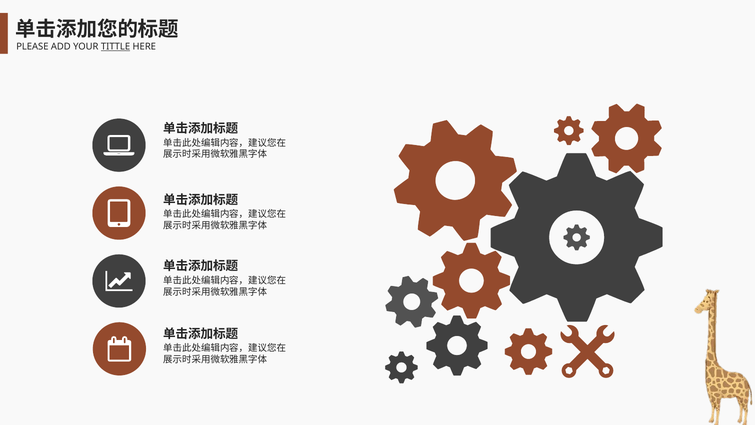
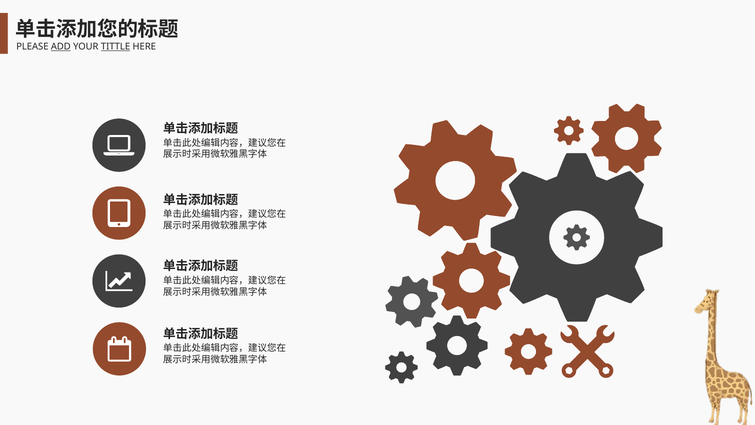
ADD underline: none -> present
